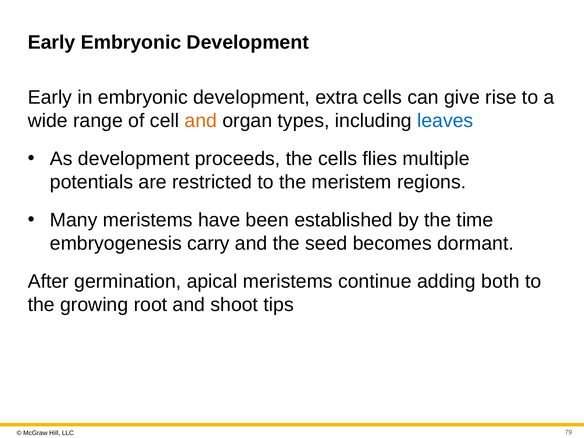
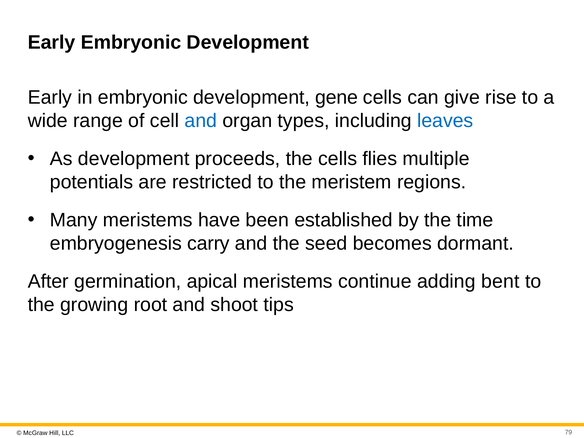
extra: extra -> gene
and at (201, 121) colour: orange -> blue
both: both -> bent
